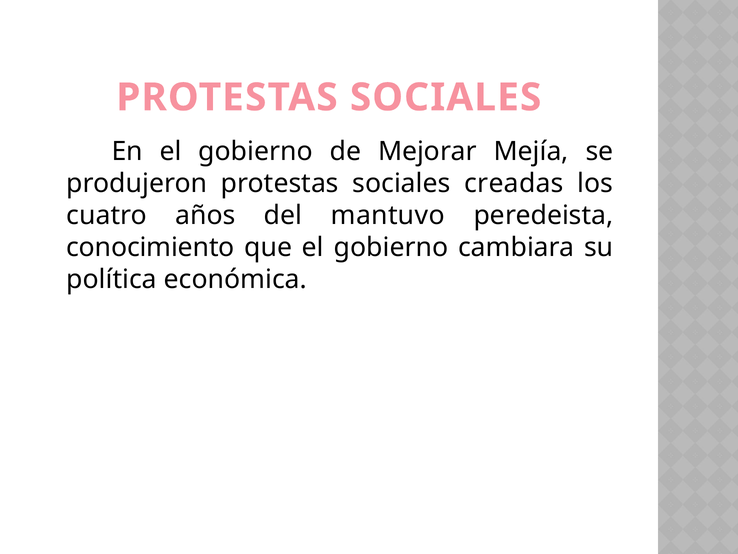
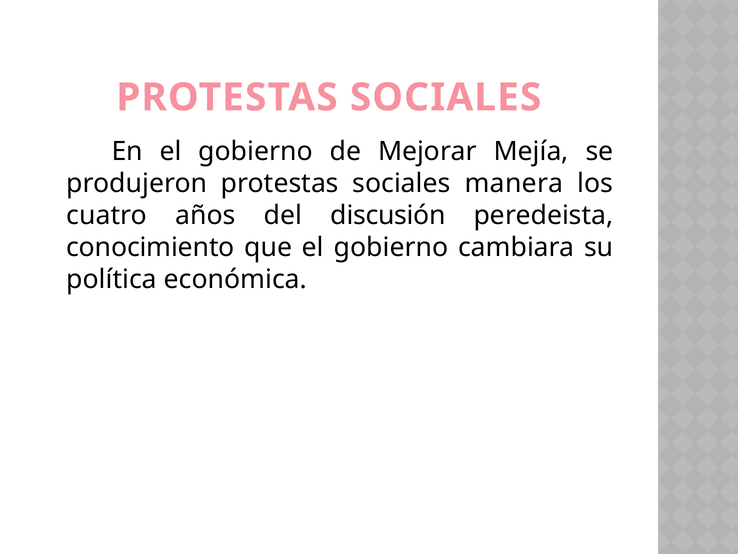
creadas: creadas -> manera
mantuvo: mantuvo -> discusión
